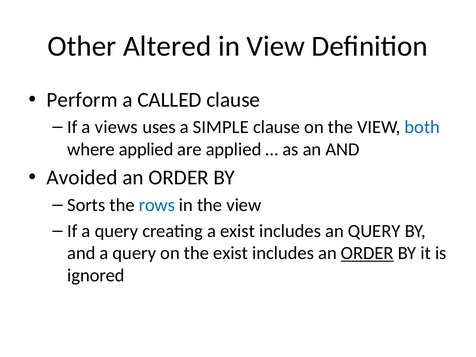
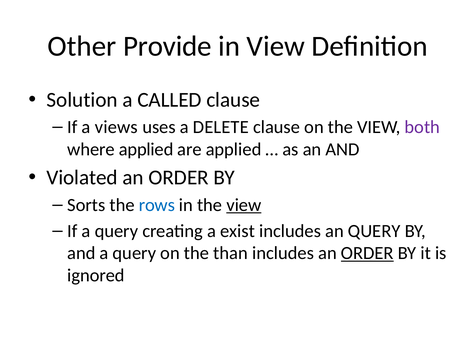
Altered: Altered -> Provide
Perform: Perform -> Solution
SIMPLE: SIMPLE -> DELETE
both colour: blue -> purple
Avoided: Avoided -> Violated
view at (244, 205) underline: none -> present
the exist: exist -> than
